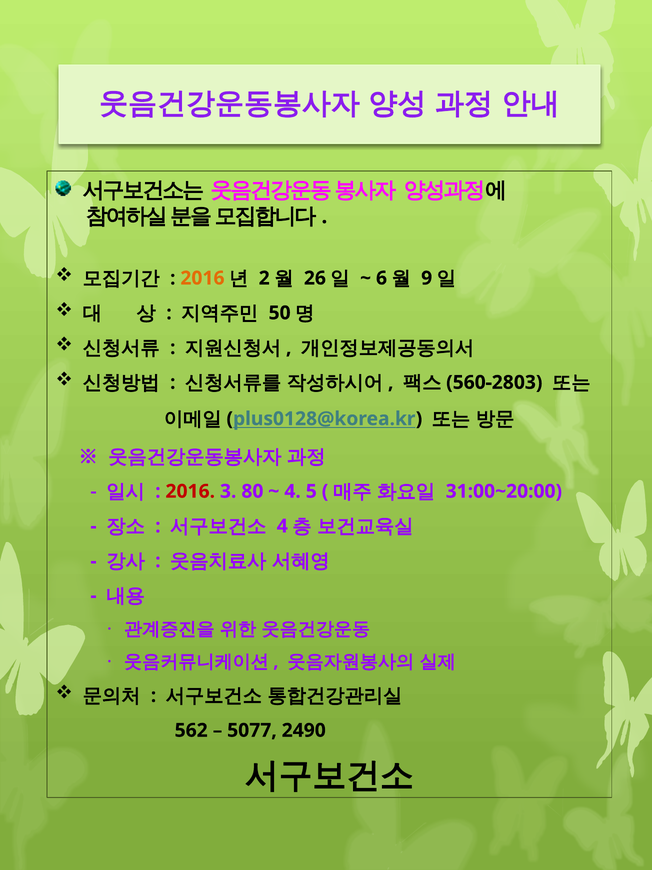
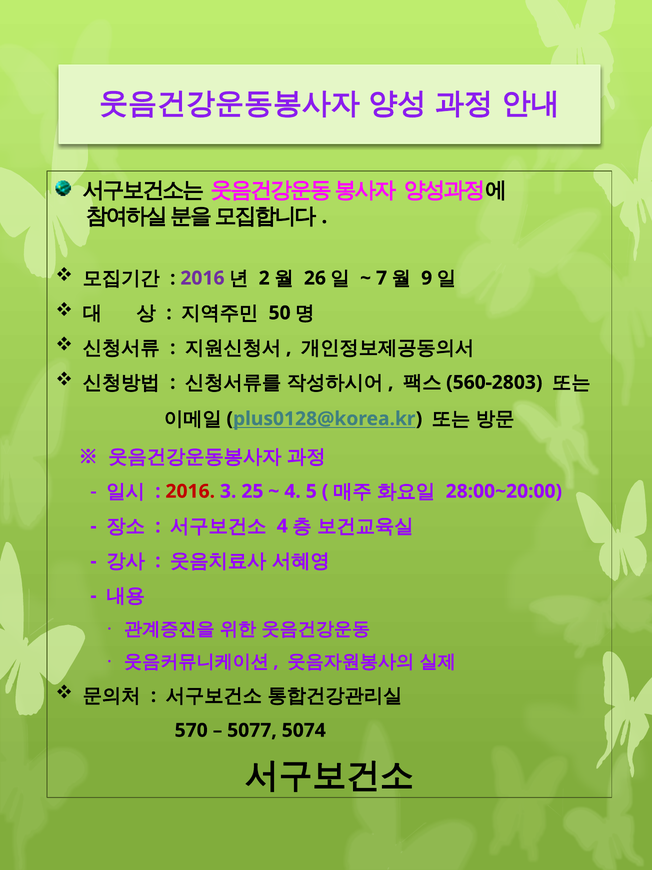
2016 at (202, 278) colour: orange -> purple
6: 6 -> 7
80: 80 -> 25
31:00~20:00: 31:00~20:00 -> 28:00~20:00
562: 562 -> 570
2490: 2490 -> 5074
